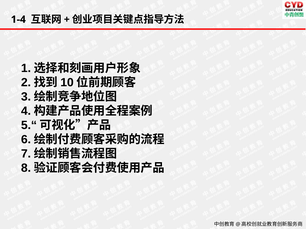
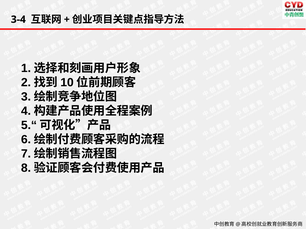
1-4: 1-4 -> 3-4
